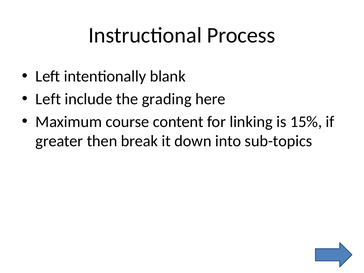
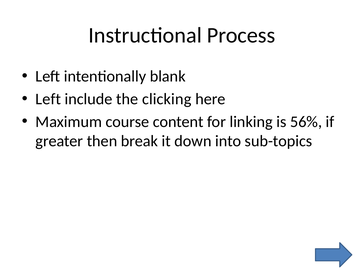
grading: grading -> clicking
15%: 15% -> 56%
